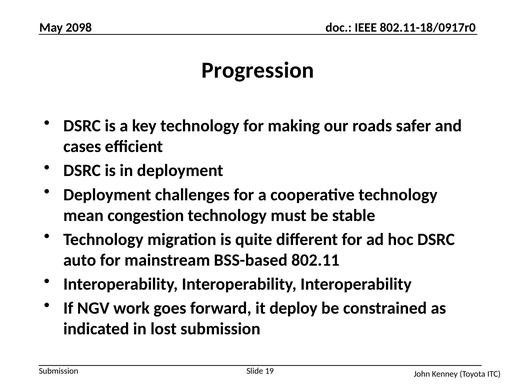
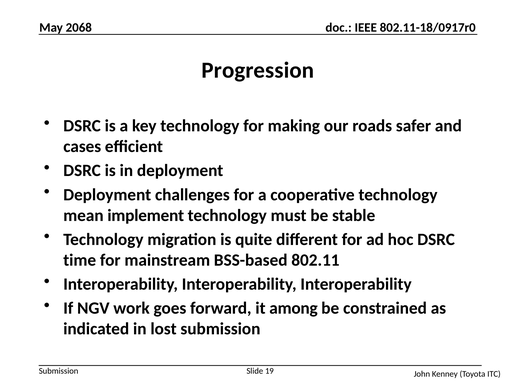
2098: 2098 -> 2068
congestion: congestion -> implement
auto: auto -> time
deploy: deploy -> among
